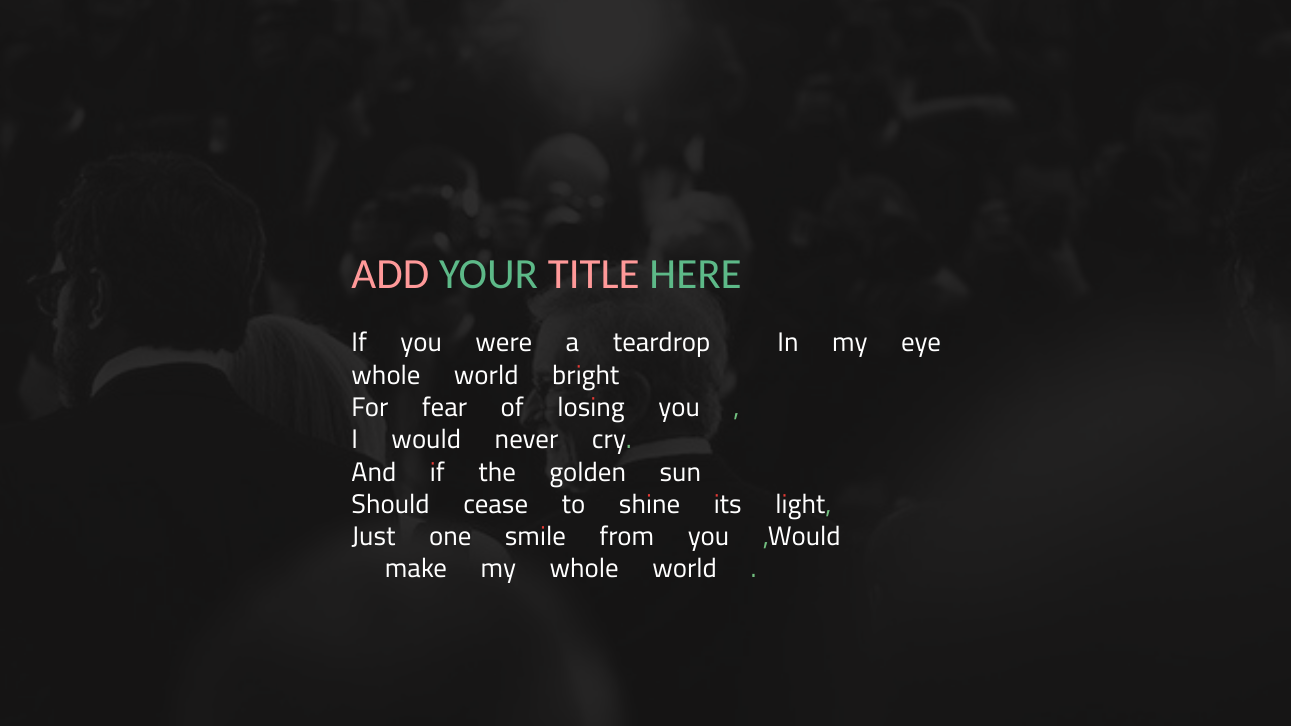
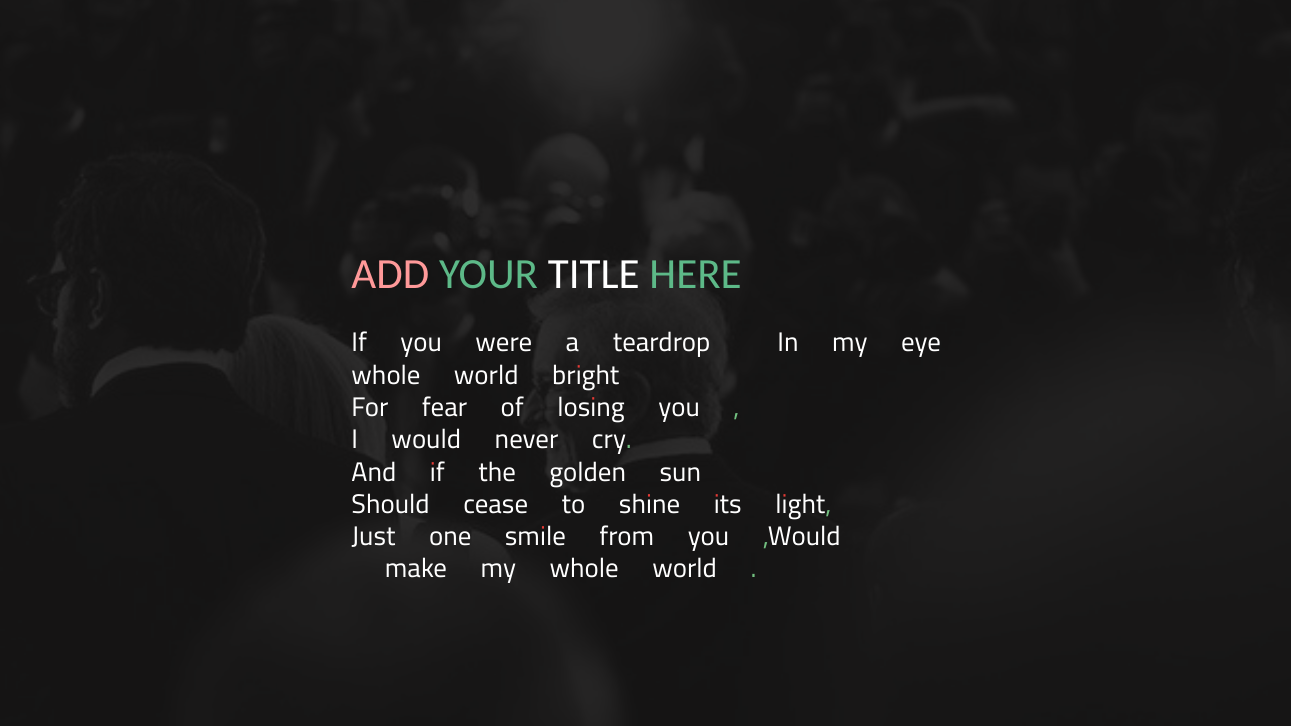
TITLE colour: pink -> white
